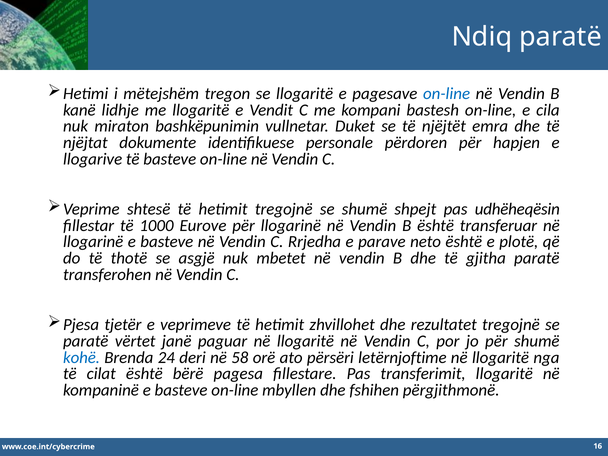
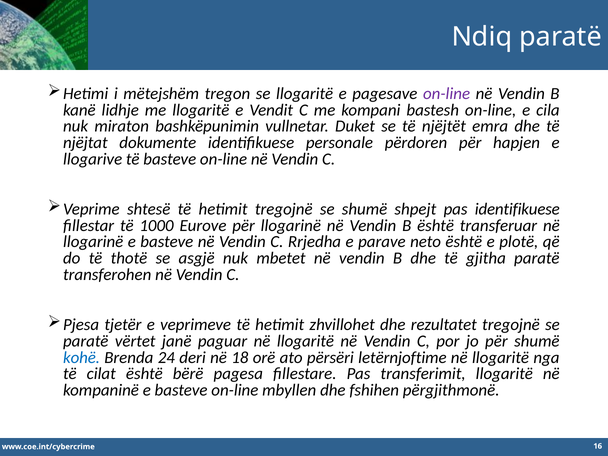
on-line at (447, 94) colour: blue -> purple
pas udhëheqësin: udhëheqësin -> identifikuese
58: 58 -> 18
